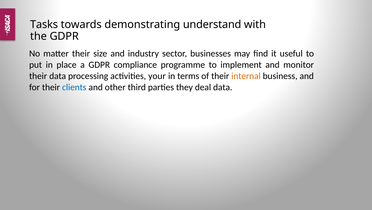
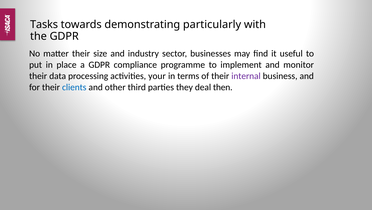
understand: understand -> particularly
internal colour: orange -> purple
deal data: data -> then
